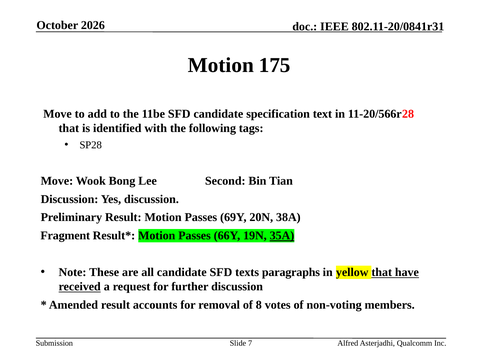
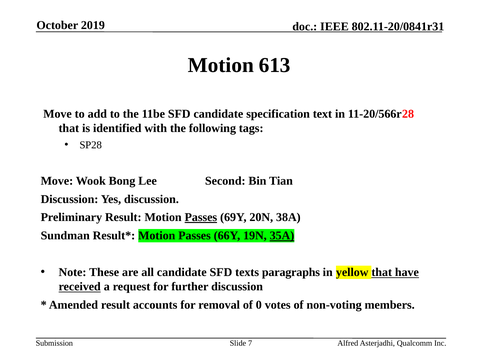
2026: 2026 -> 2019
175: 175 -> 613
Passes at (201, 218) underline: none -> present
Fragment: Fragment -> Sundman
8: 8 -> 0
